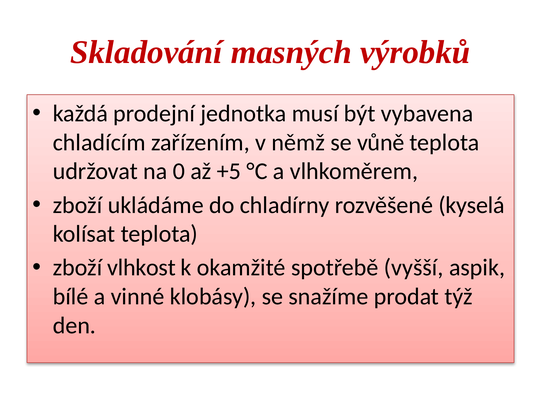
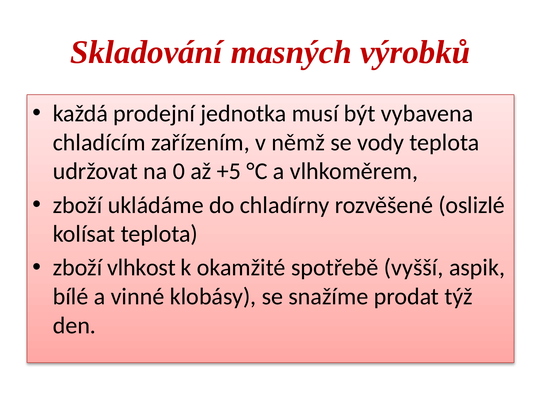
vůně: vůně -> vody
kyselá: kyselá -> oslizlé
